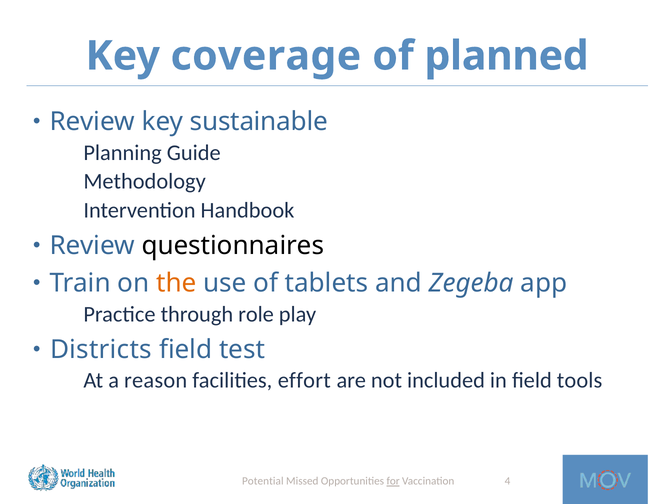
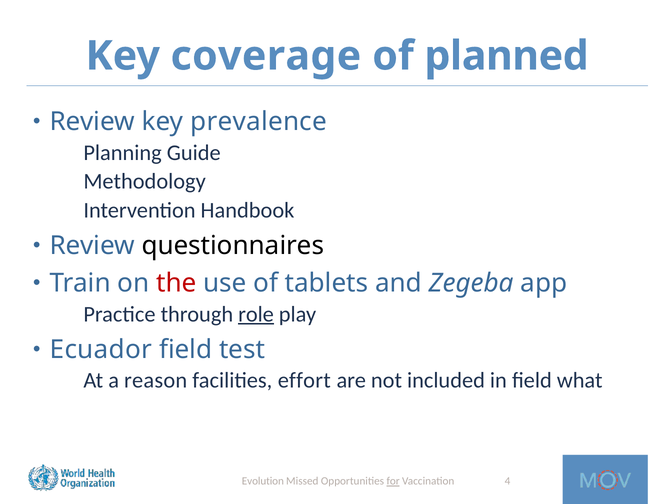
sustainable: sustainable -> prevalence
the colour: orange -> red
role underline: none -> present
Districts: Districts -> Ecuador
tools: tools -> what
Potential: Potential -> Evolution
